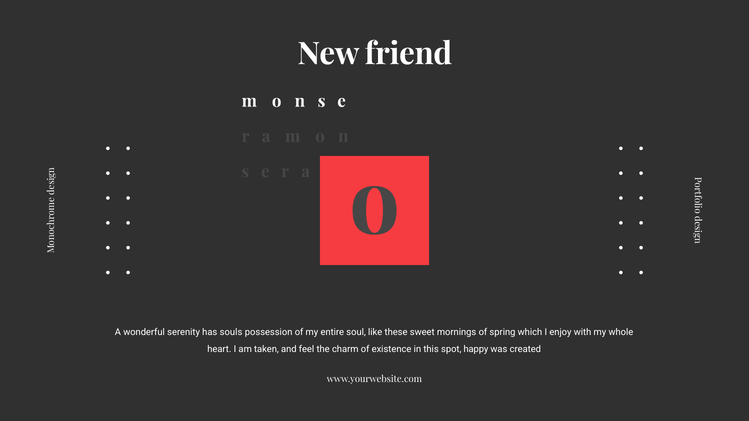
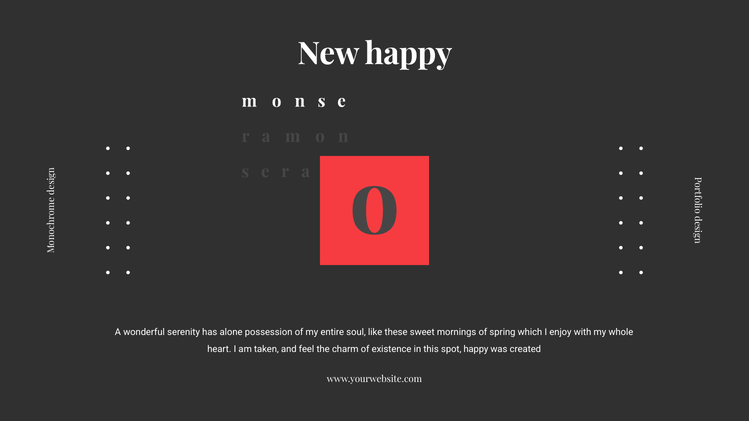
New friend: friend -> happy
souls: souls -> alone
